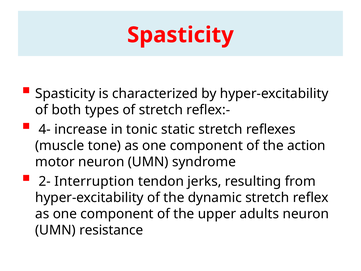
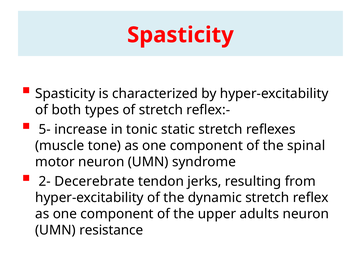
4-: 4- -> 5-
action: action -> spinal
Interruption: Interruption -> Decerebrate
